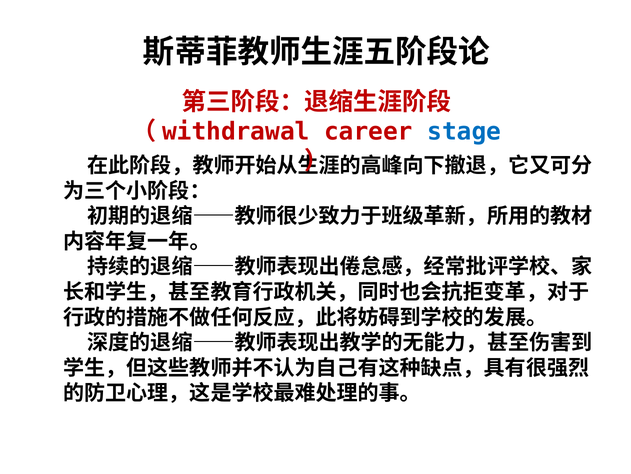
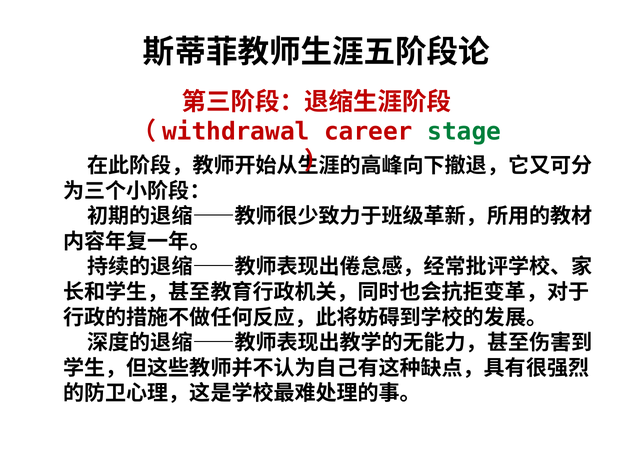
stage colour: blue -> green
